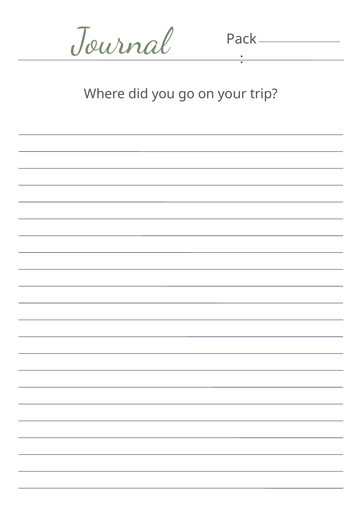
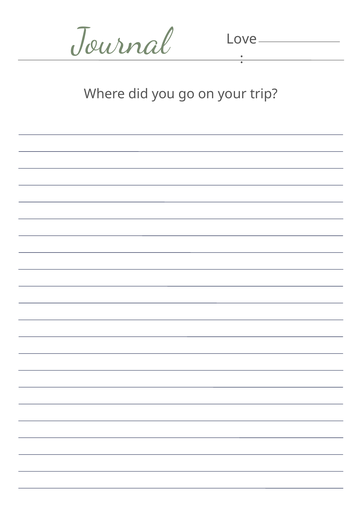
Pack: Pack -> Love
